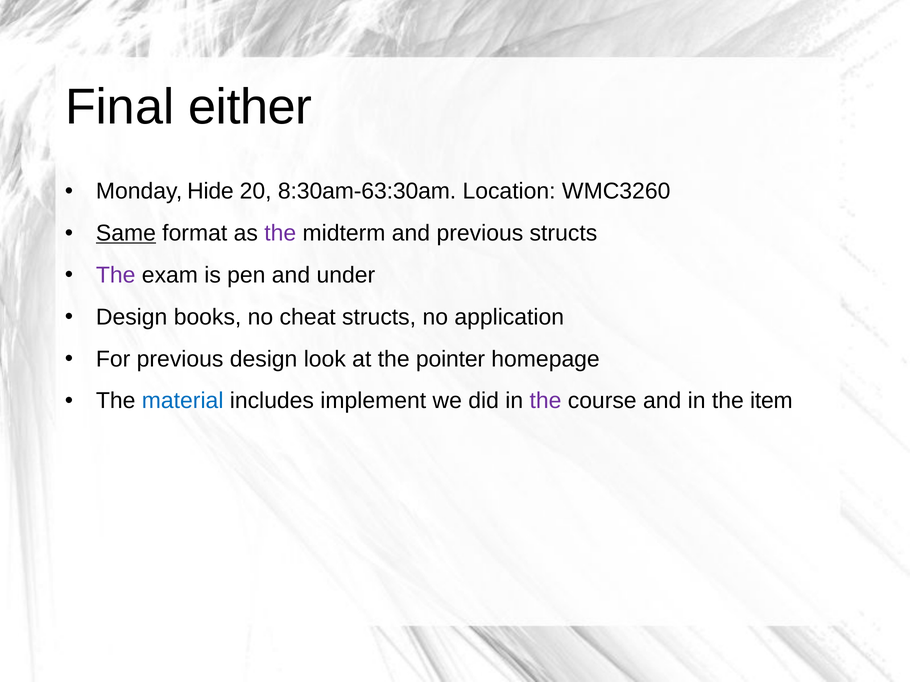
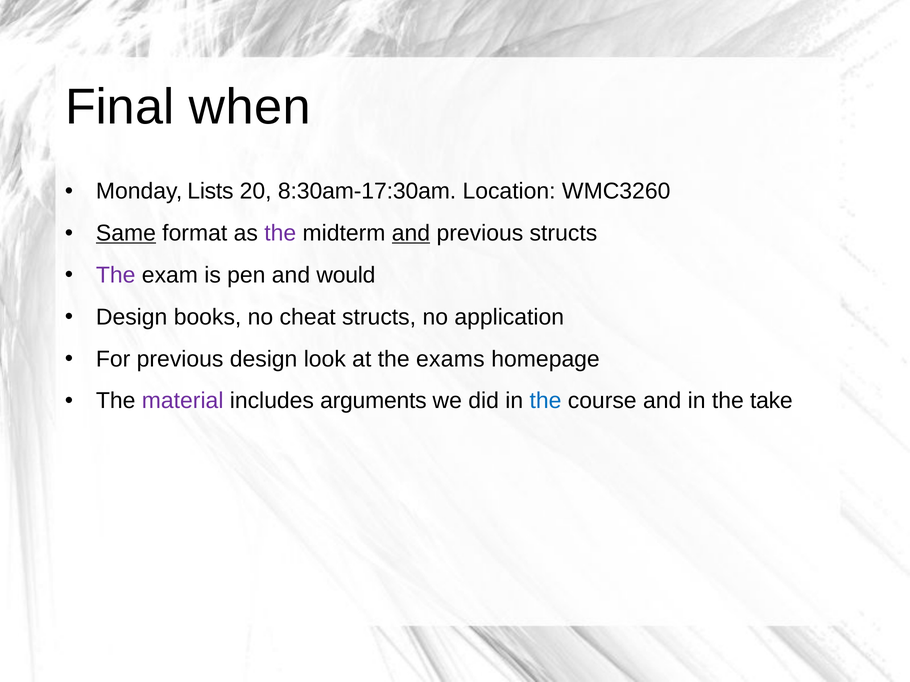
either: either -> when
Hide: Hide -> Lists
8:30am-63:30am: 8:30am-63:30am -> 8:30am-17:30am
and at (411, 233) underline: none -> present
under: under -> would
pointer: pointer -> exams
material colour: blue -> purple
implement: implement -> arguments
the at (546, 401) colour: purple -> blue
item: item -> take
